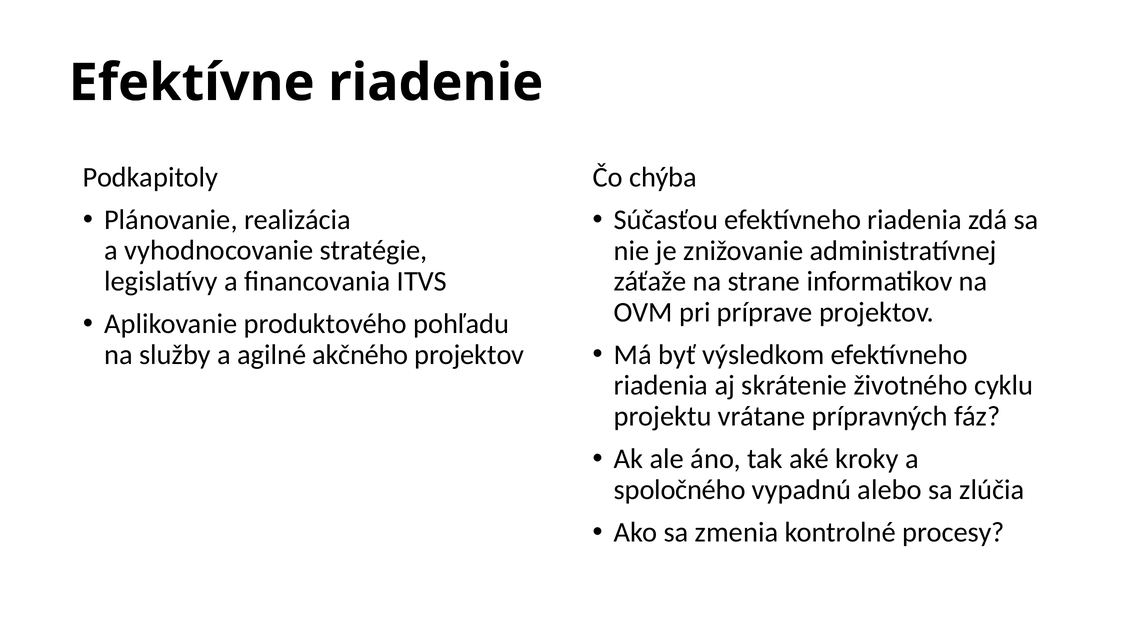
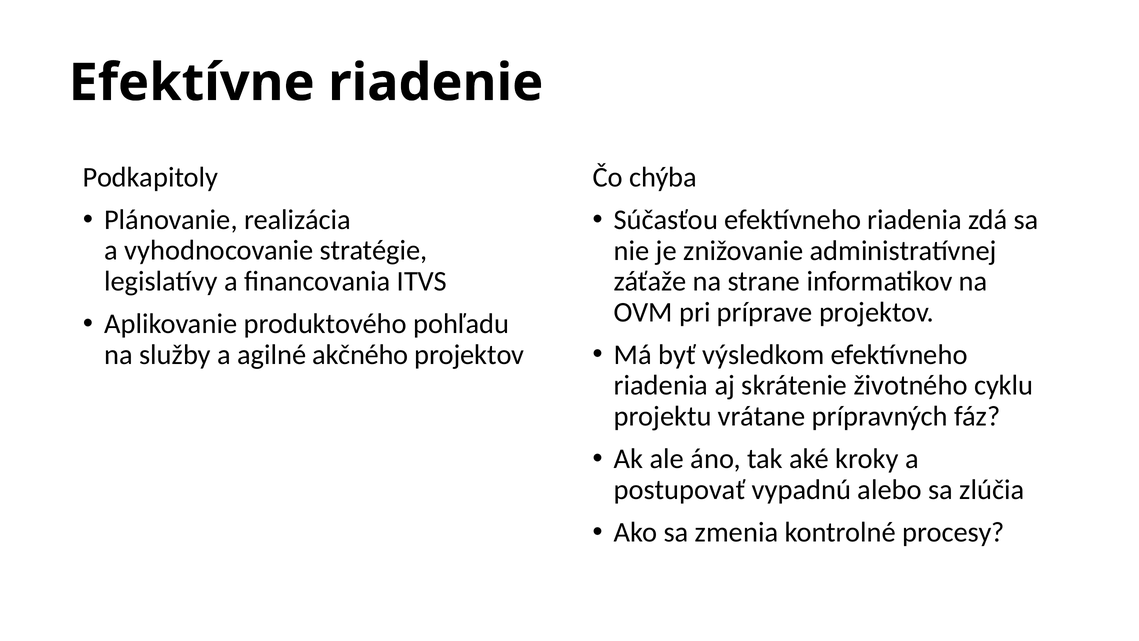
spoločného: spoločného -> postupovať
